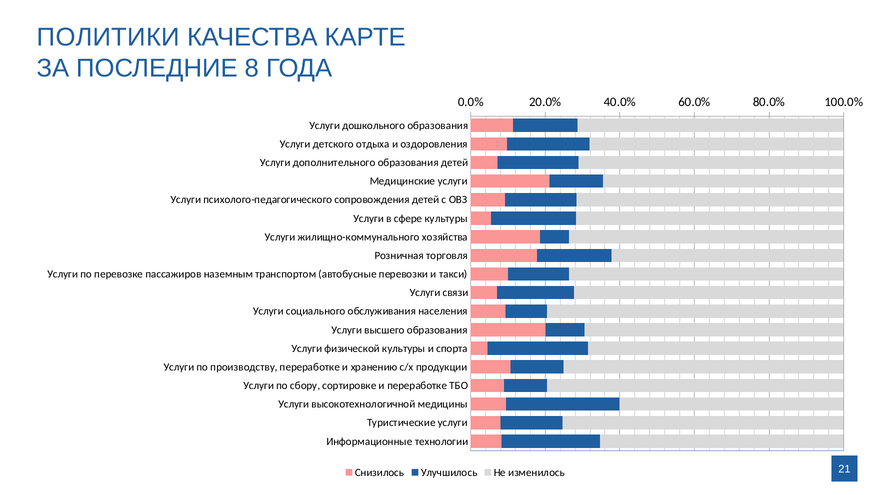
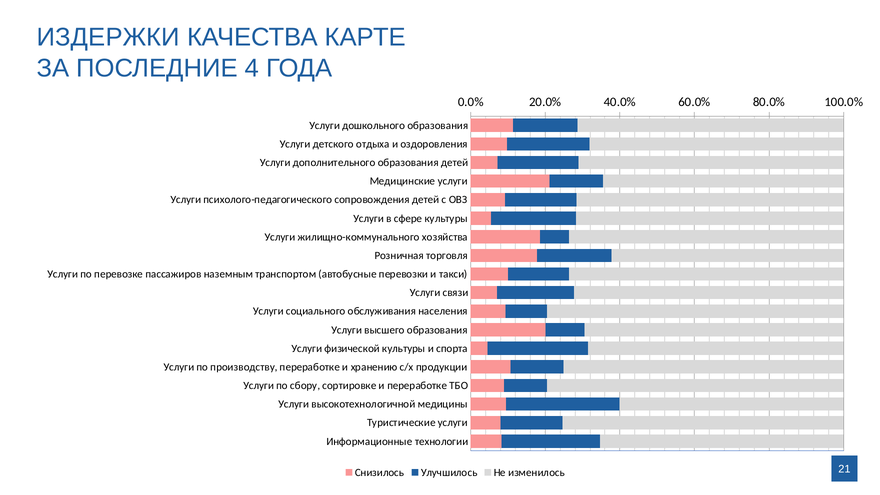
ПОЛИТИКИ: ПОЛИТИКИ -> ИЗДЕРЖКИ
8: 8 -> 4
